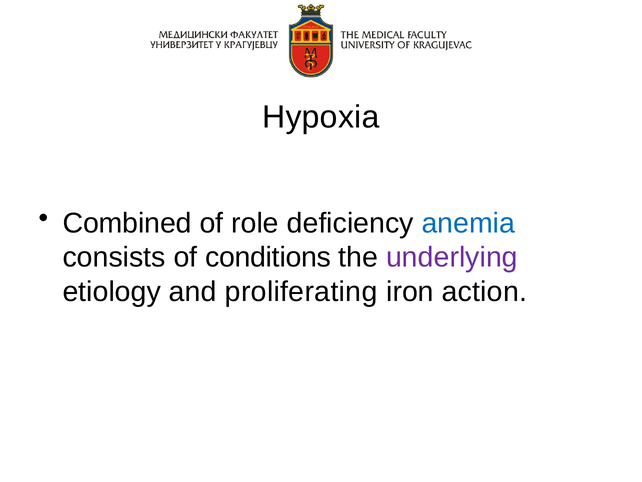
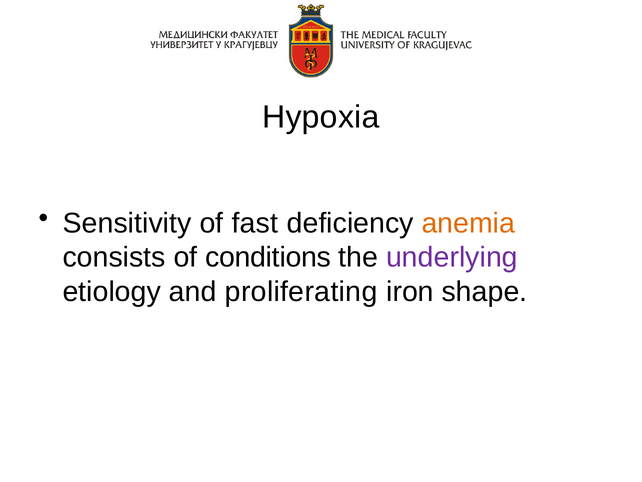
Combined: Combined -> Sensitivity
role: role -> fast
anemia colour: blue -> orange
action: action -> shape
